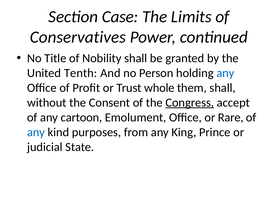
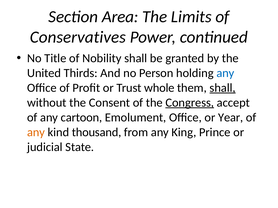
Case: Case -> Area
Tenth: Tenth -> Thirds
shall at (223, 88) underline: none -> present
Rare: Rare -> Year
any at (36, 132) colour: blue -> orange
purposes: purposes -> thousand
